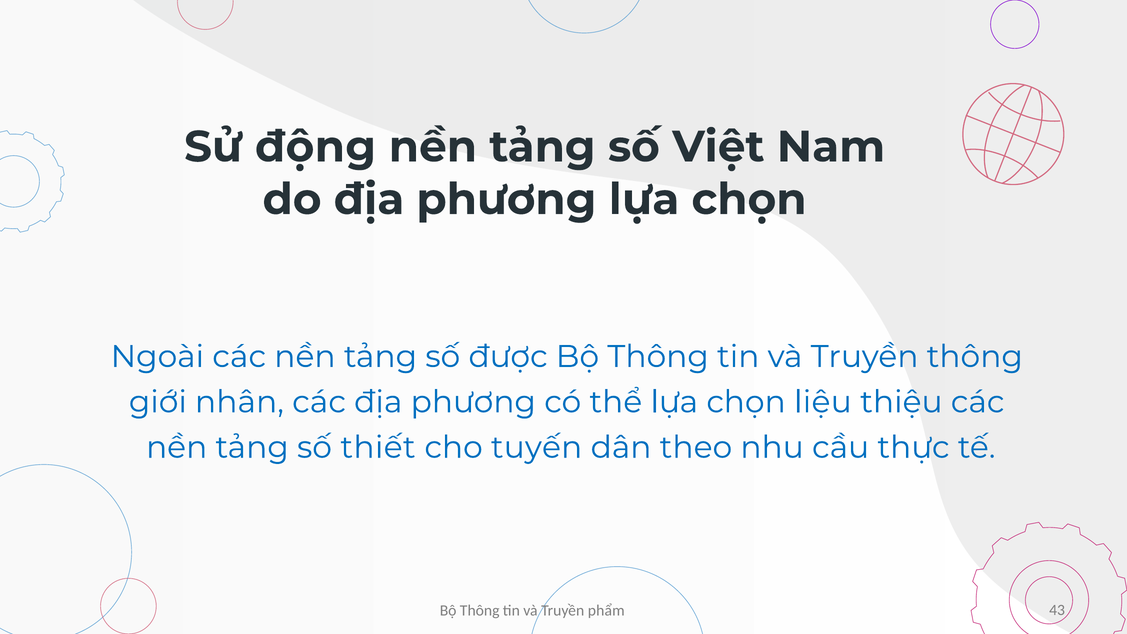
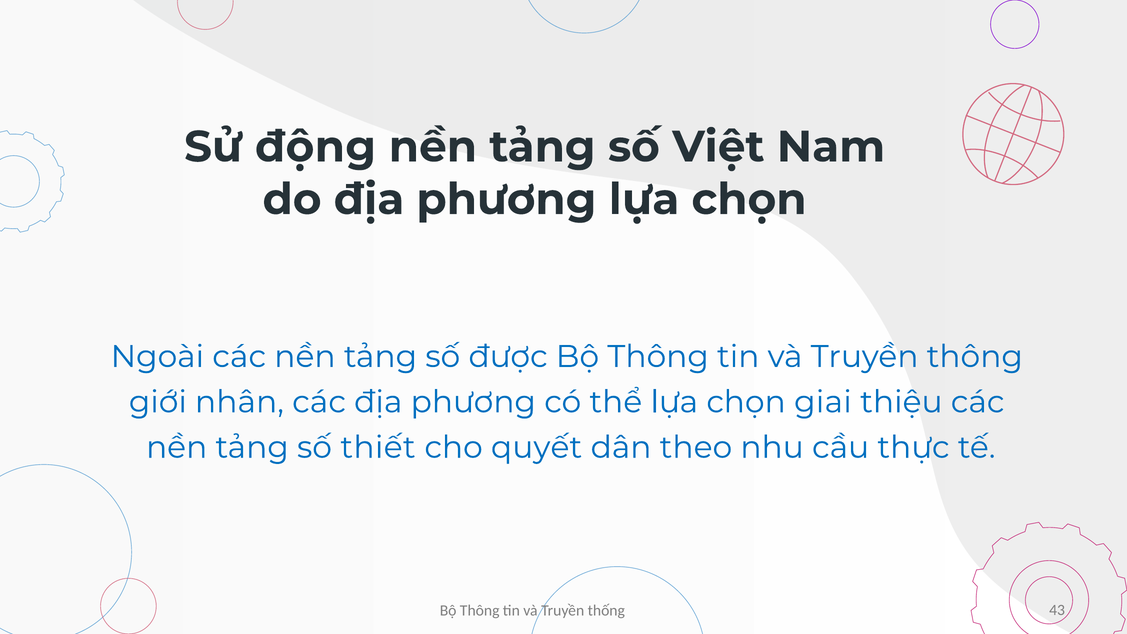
liệu: liệu -> giai
tuyến: tuyến -> quyết
phẩm: phẩm -> thống
